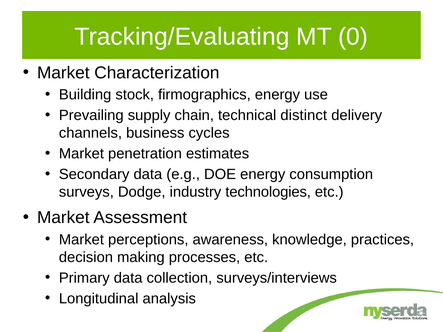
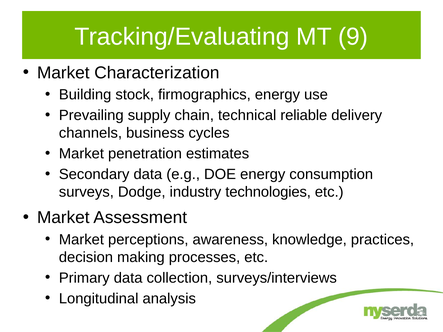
0: 0 -> 9
distinct: distinct -> reliable
